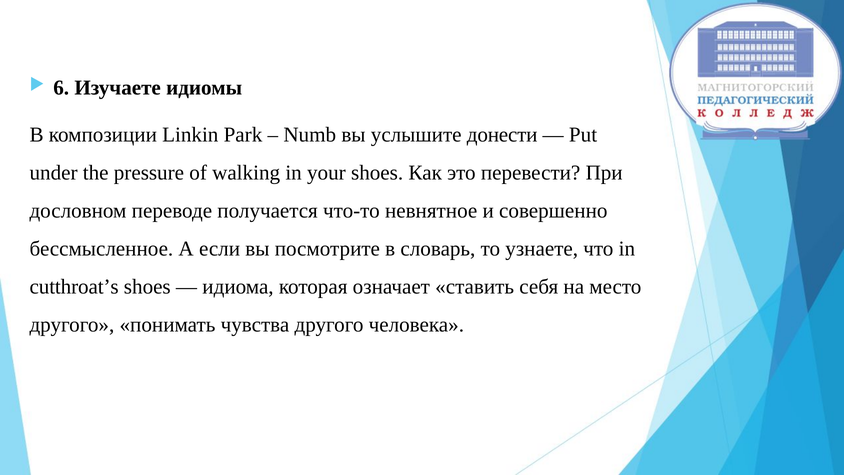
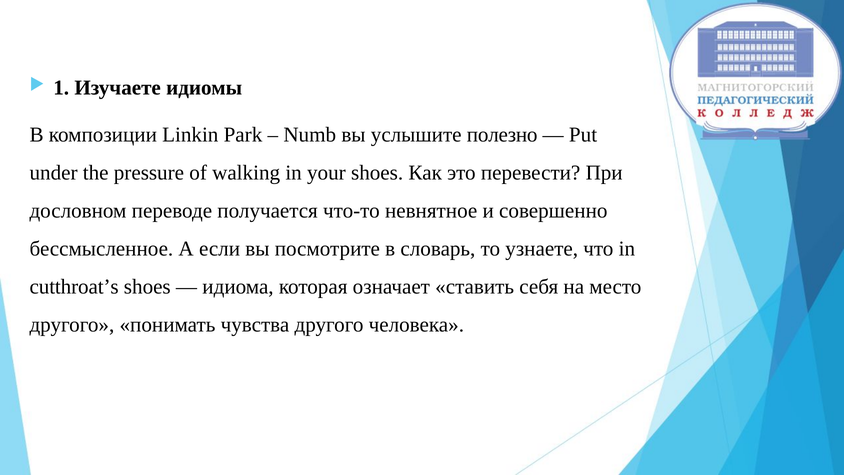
6: 6 -> 1
донести: донести -> полезно
